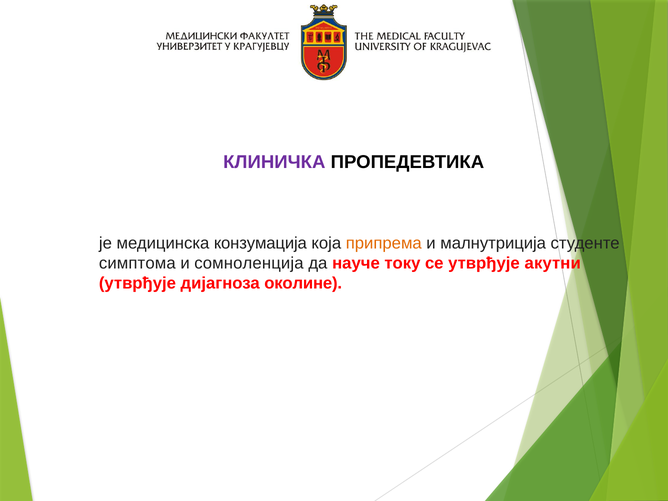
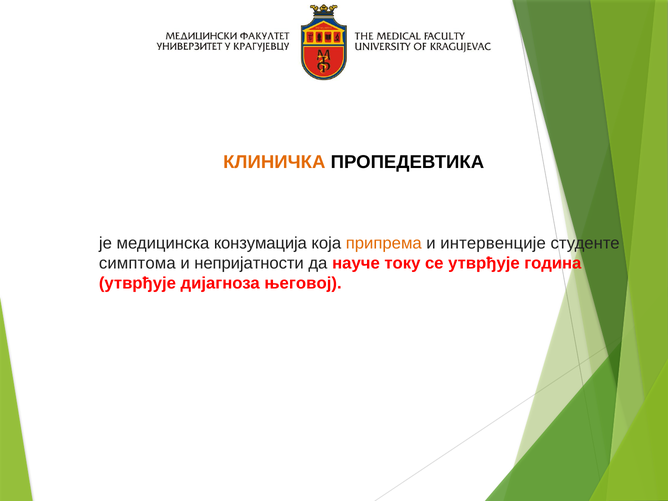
КЛИНИЧКА colour: purple -> orange
малнутриција: малнутриција -> интервенције
сомноленција: сомноленција -> непријатности
акутни: акутни -> година
околине: околине -> његовој
